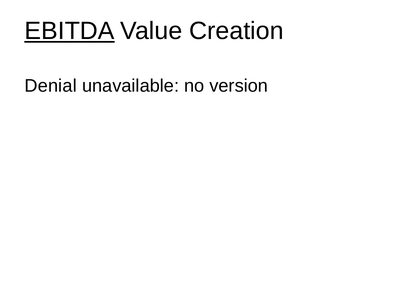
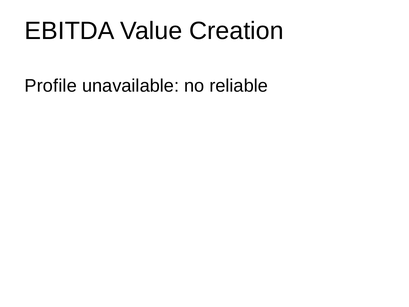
EBITDA underline: present -> none
Denial: Denial -> Profile
version: version -> reliable
